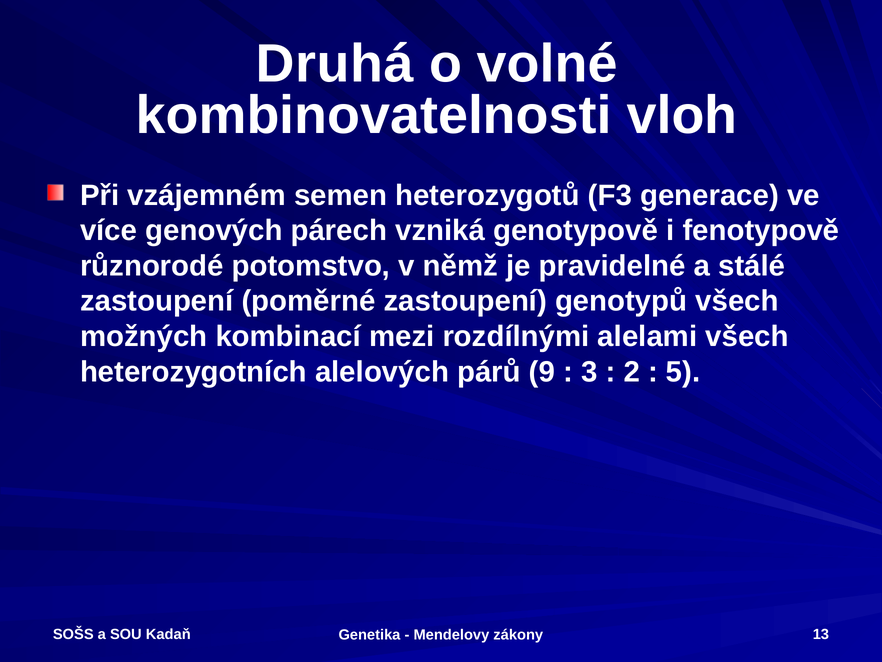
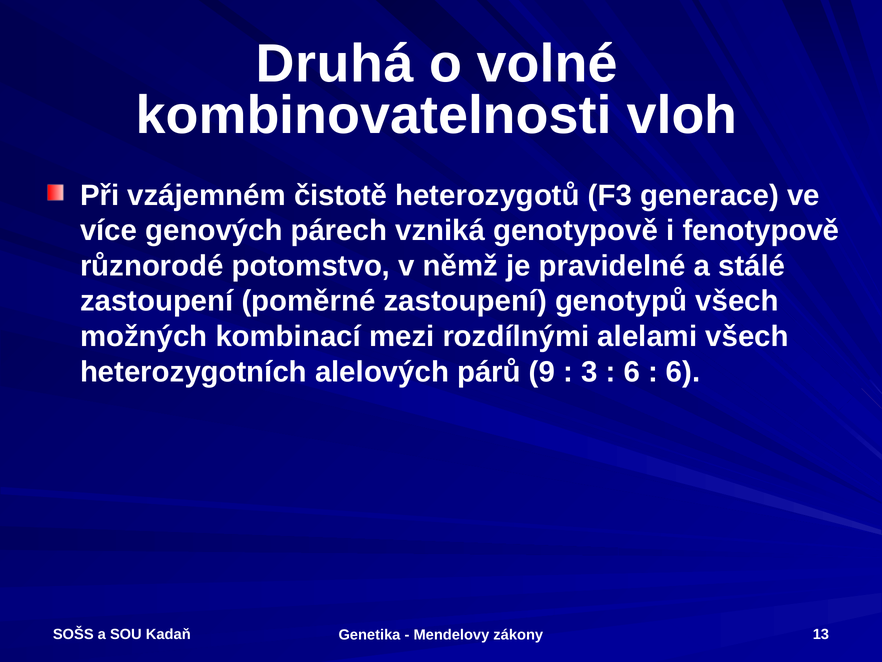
semen: semen -> čistotě
2 at (632, 372): 2 -> 6
5 at (683, 372): 5 -> 6
